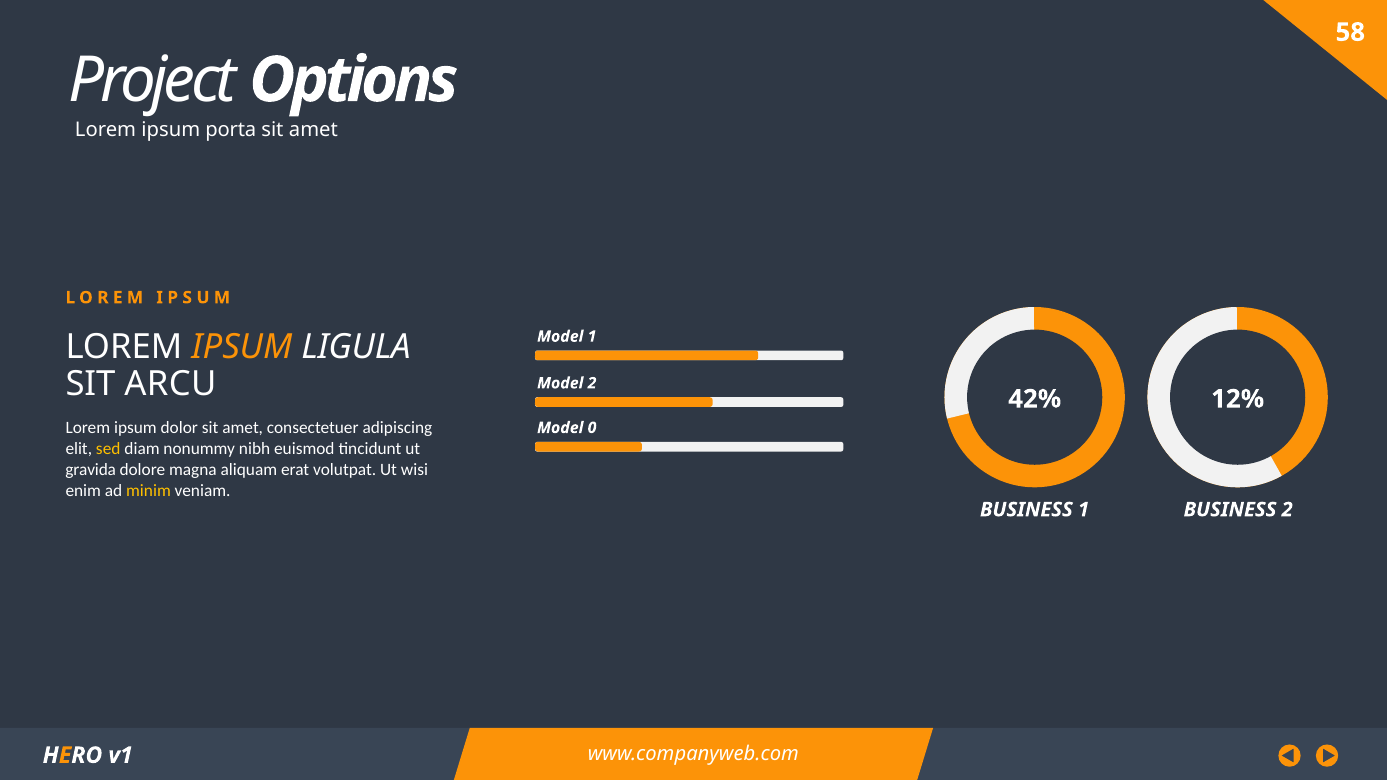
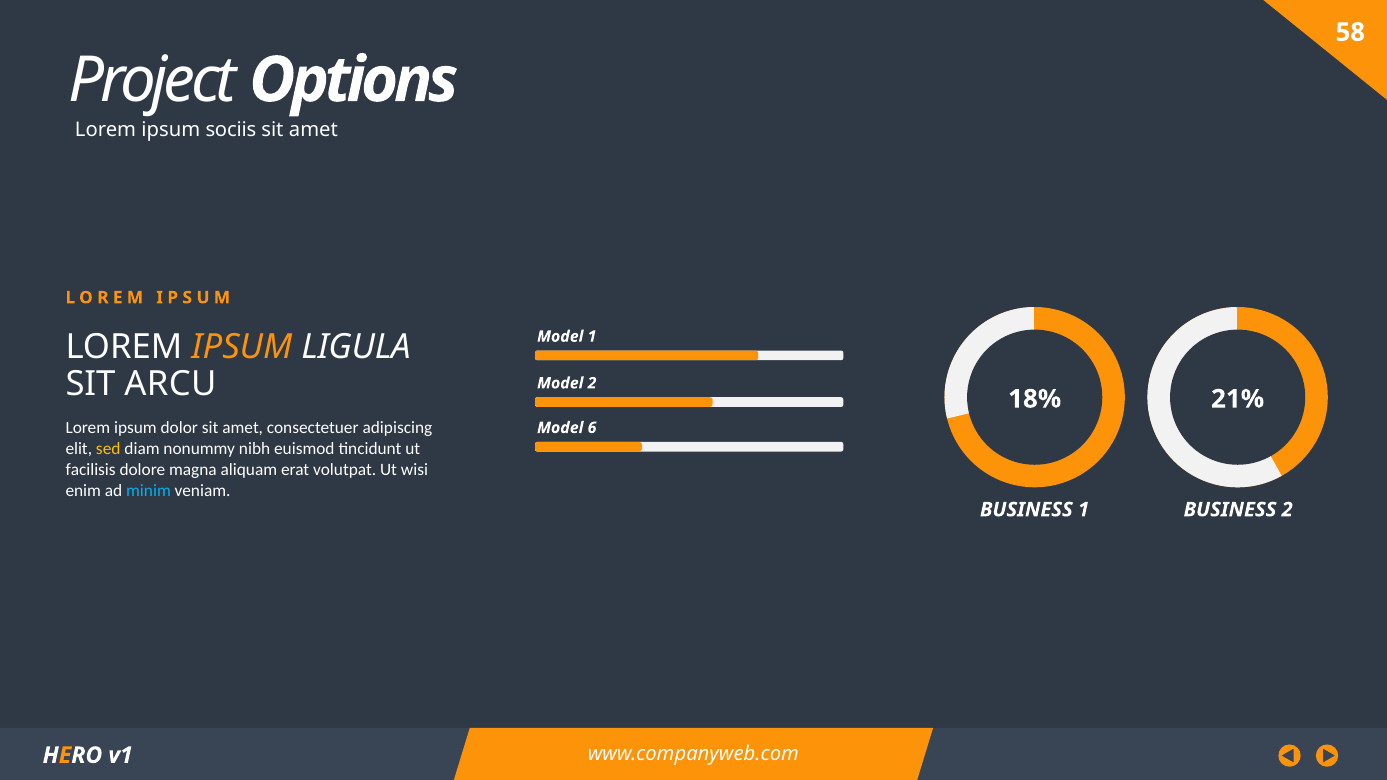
porta: porta -> sociis
42%: 42% -> 18%
12%: 12% -> 21%
0: 0 -> 6
gravida: gravida -> facilisis
minim colour: yellow -> light blue
